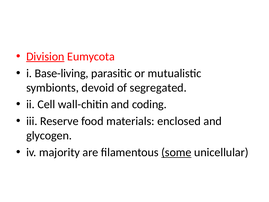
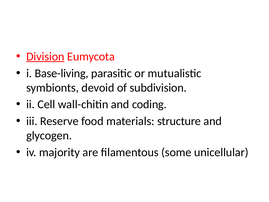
segregated: segregated -> subdivision
enclosed: enclosed -> structure
some underline: present -> none
